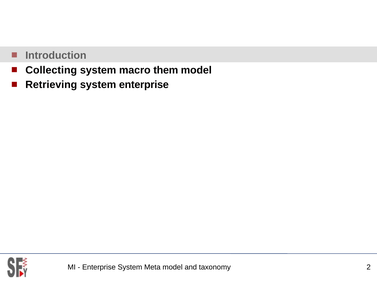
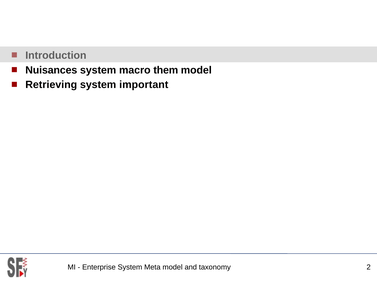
Collecting: Collecting -> Nuisances
system enterprise: enterprise -> important
